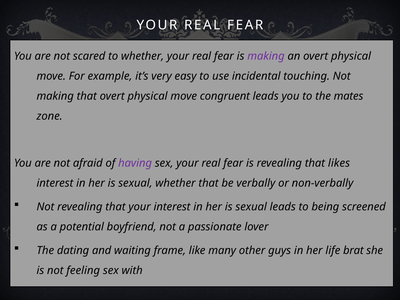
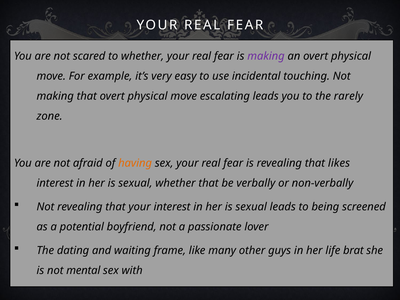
congruent: congruent -> escalating
mates: mates -> rarely
having colour: purple -> orange
feeling: feeling -> mental
